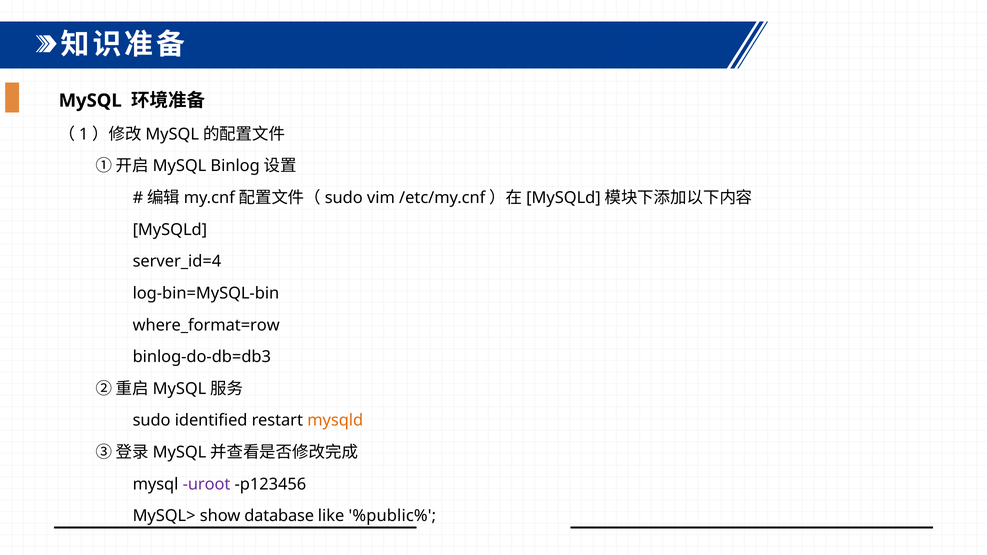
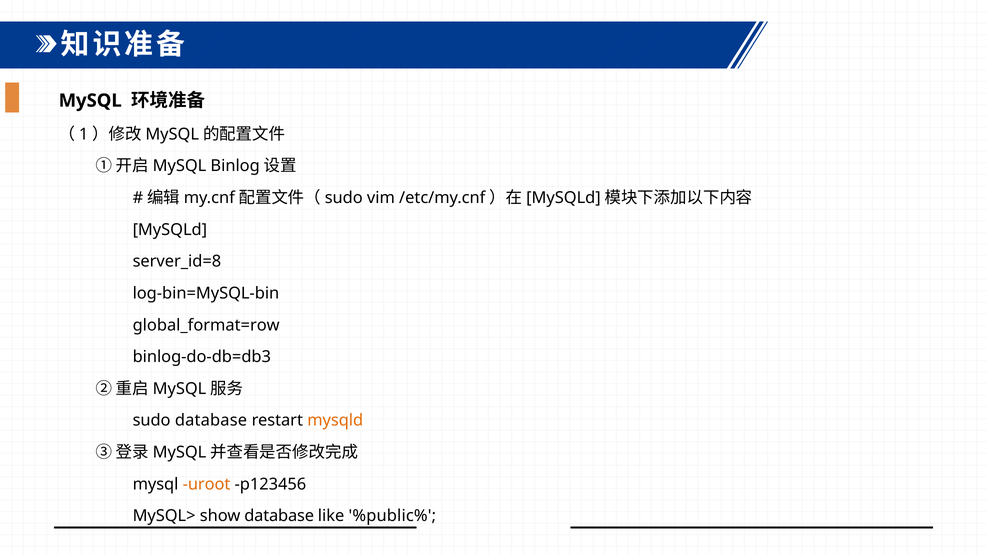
server_id=4: server_id=4 -> server_id=8
where_format=row: where_format=row -> global_format=row
sudo identified: identified -> database
uroot colour: purple -> orange
